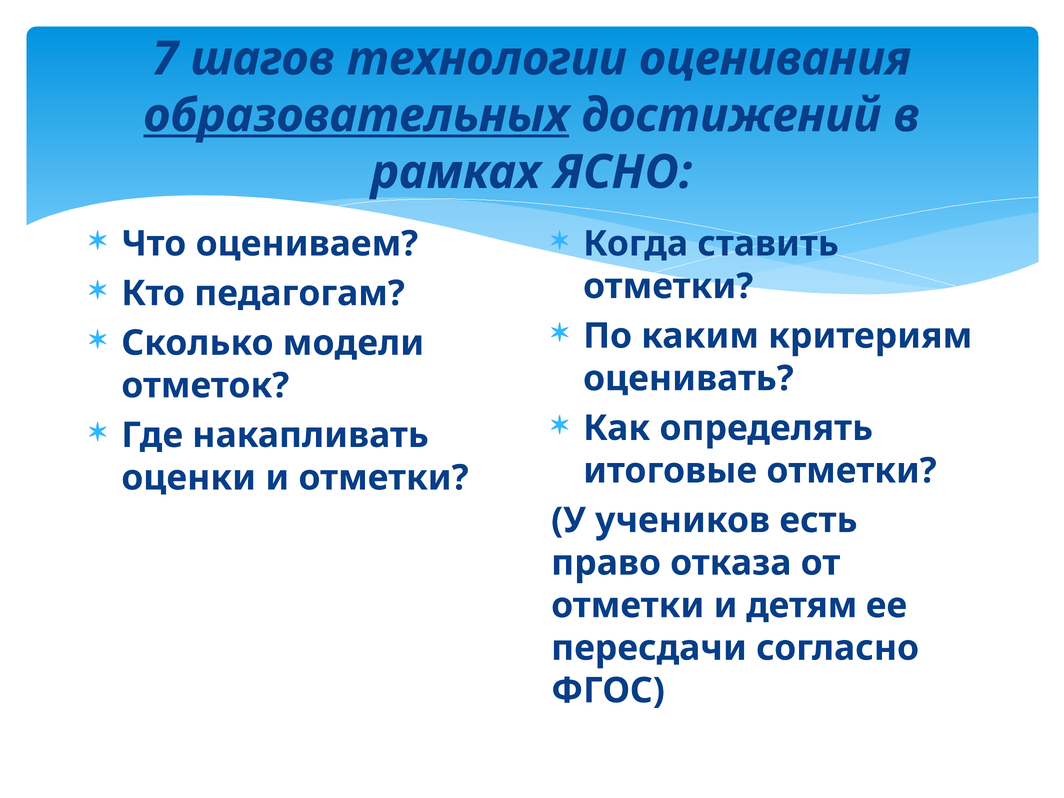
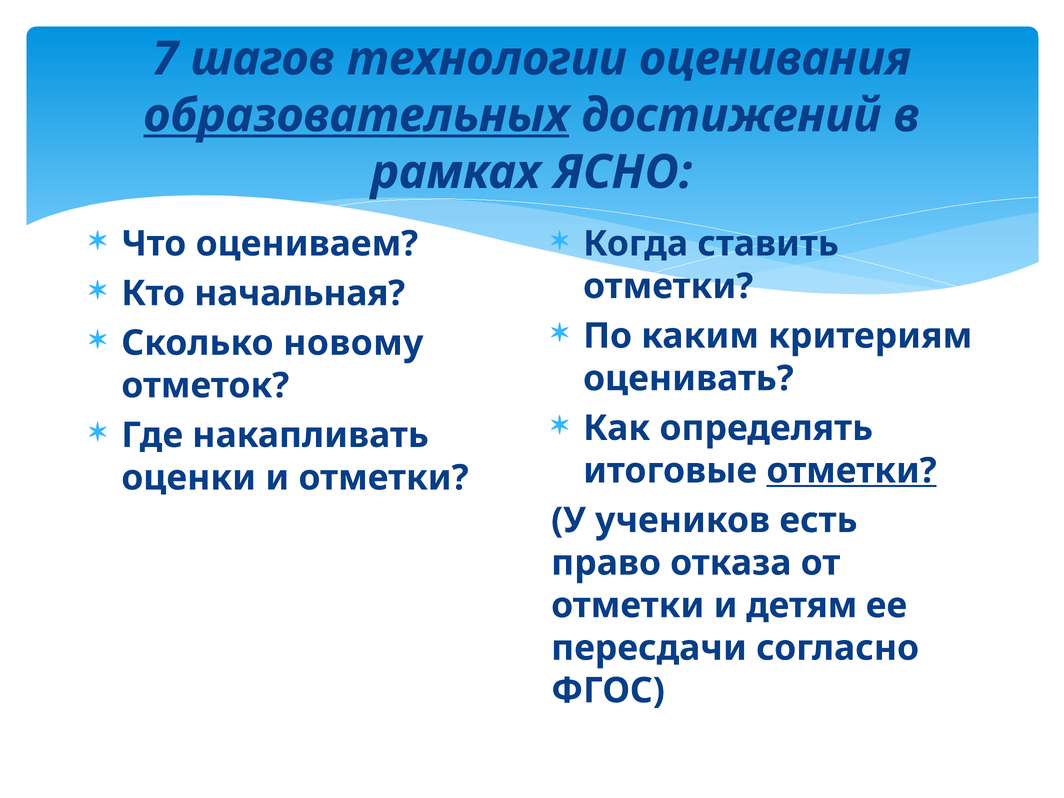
педагогам: педагогам -> начальная
модели: модели -> новому
отметки at (852, 471) underline: none -> present
